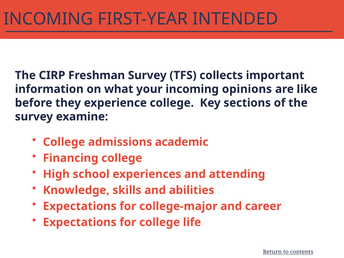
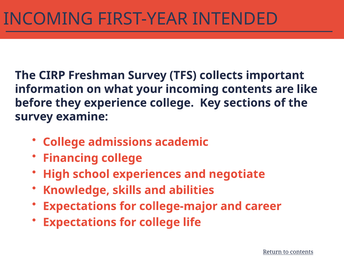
incoming opinions: opinions -> contents
attending: attending -> negotiate
